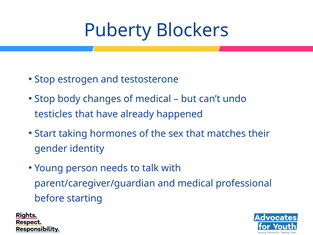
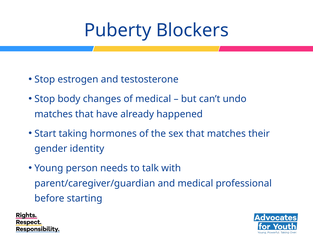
testicles at (53, 114): testicles -> matches
